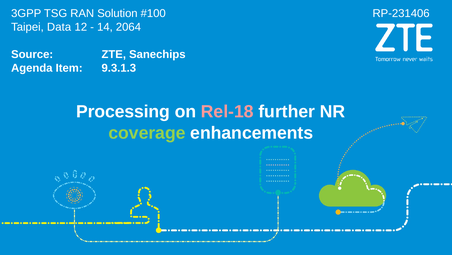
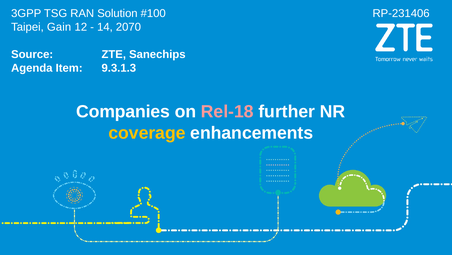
Data: Data -> Gain
2064: 2064 -> 2070
Processing: Processing -> Companies
coverage colour: light green -> yellow
